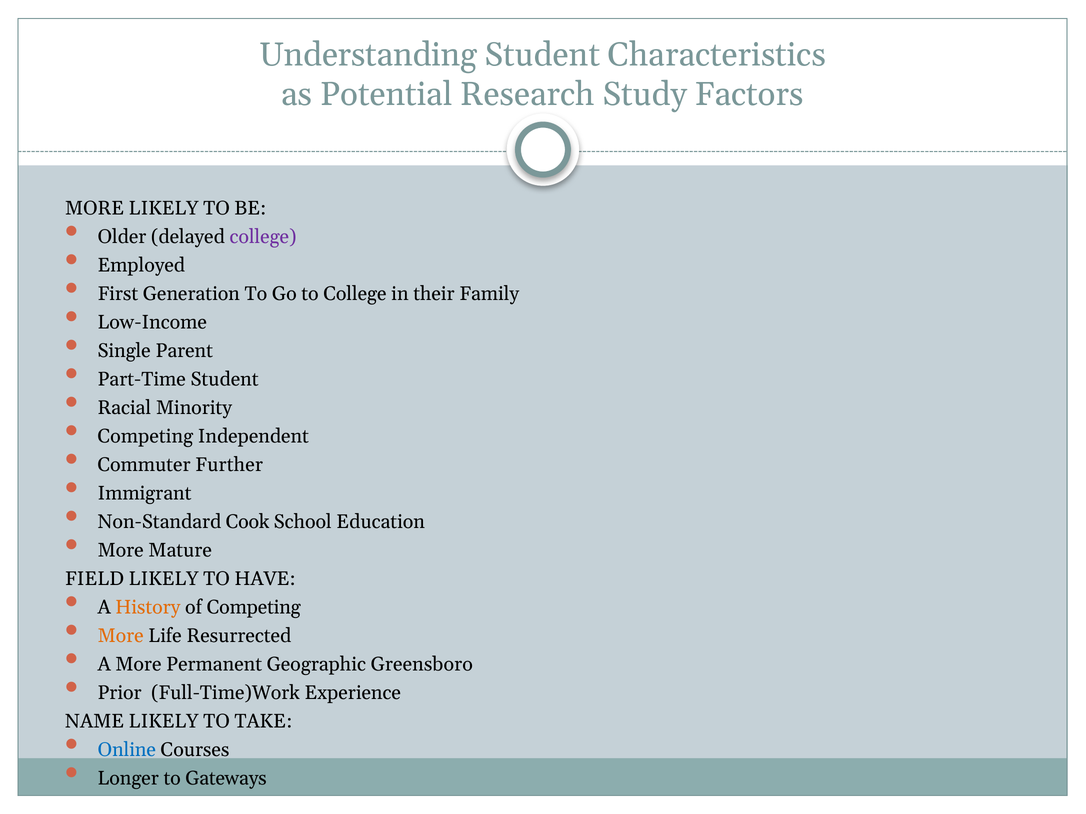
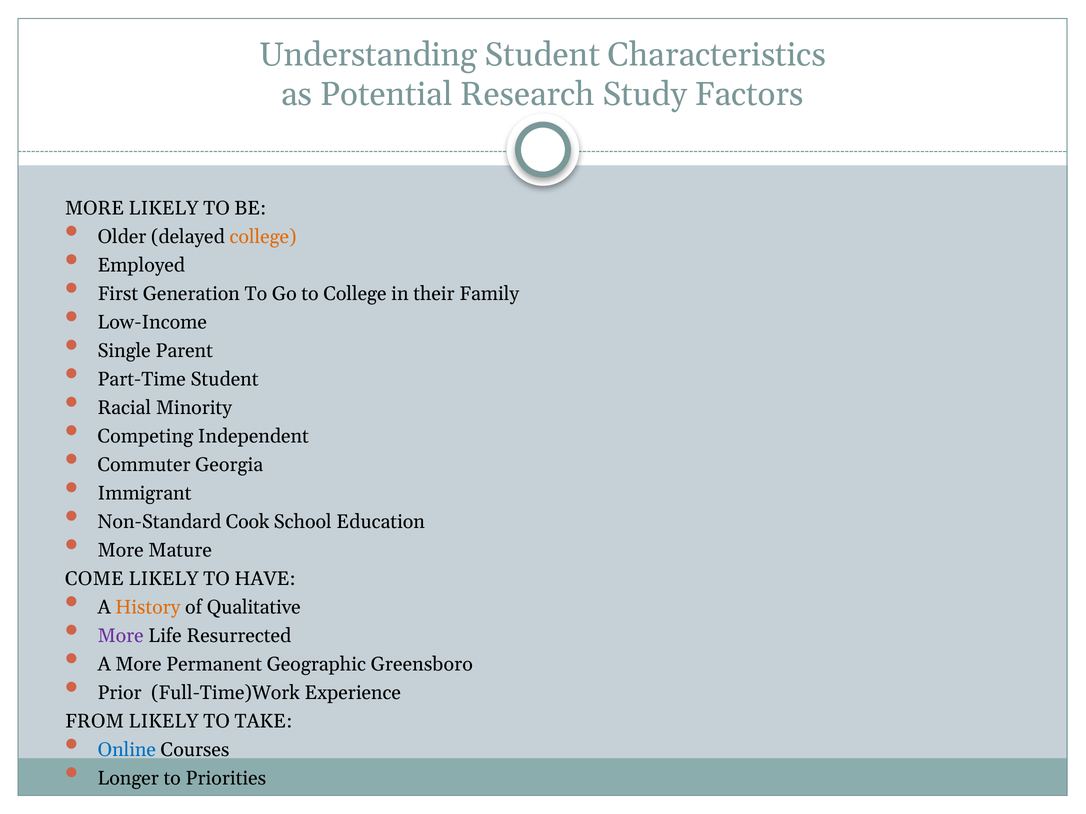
college at (263, 237) colour: purple -> orange
Further: Further -> Georgia
FIELD: FIELD -> COME
of Competing: Competing -> Qualitative
More at (121, 636) colour: orange -> purple
NAME: NAME -> FROM
Gateways: Gateways -> Priorities
